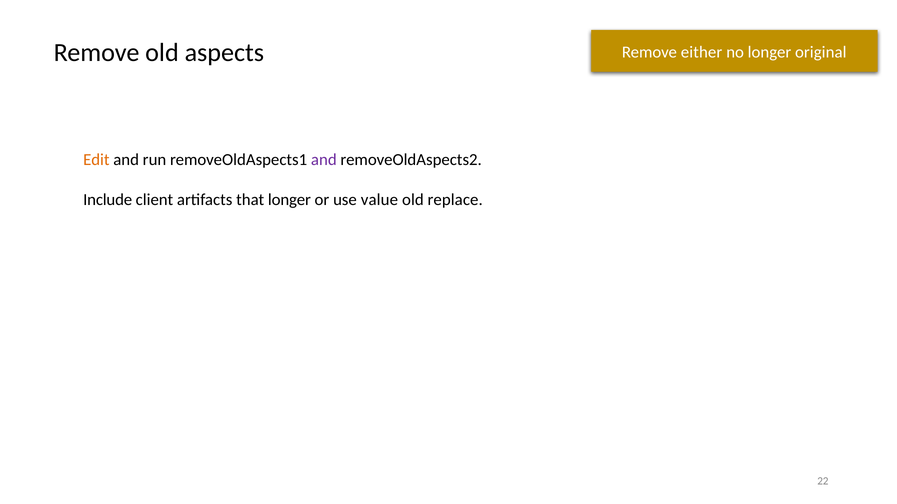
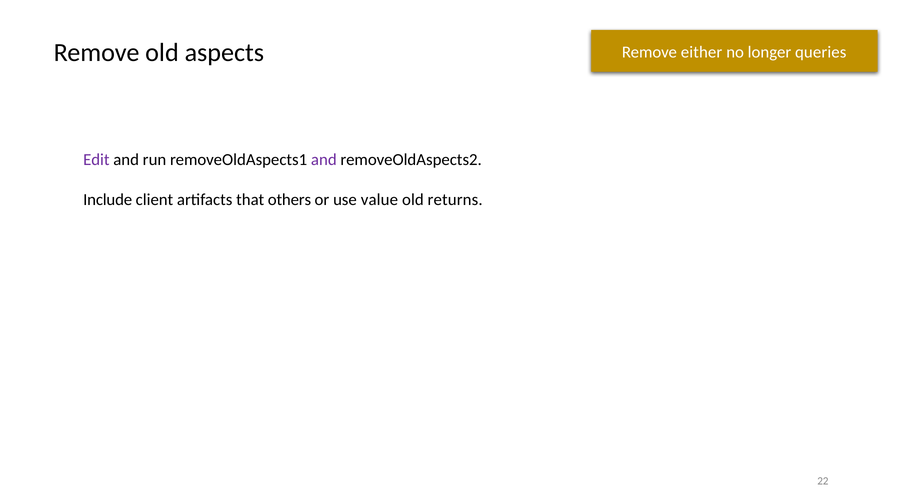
original: original -> queries
Edit colour: orange -> purple
that longer: longer -> others
replace: replace -> returns
